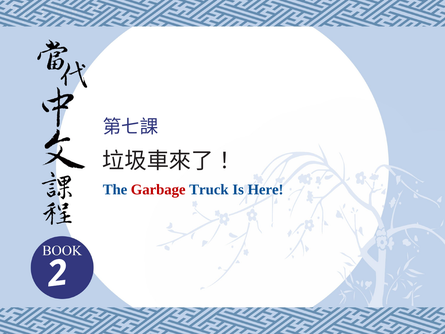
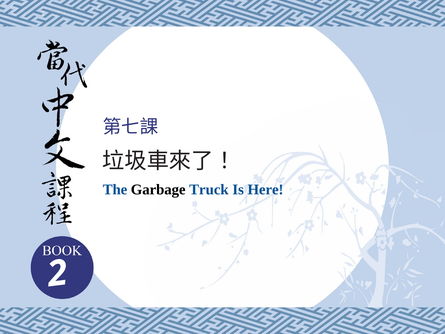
Garbage colour: red -> black
